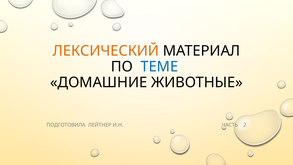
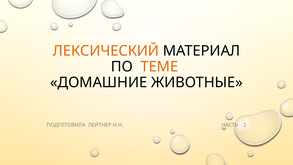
ТЕМЕ colour: blue -> orange
